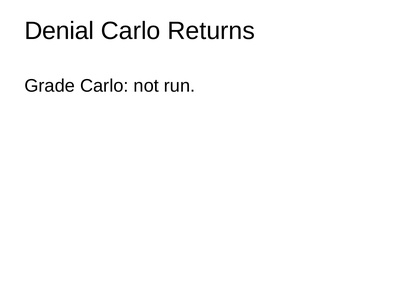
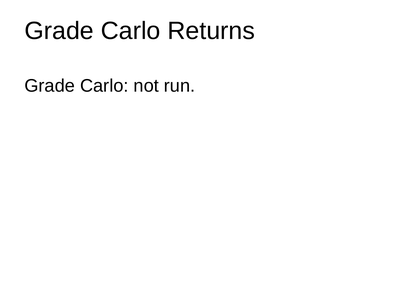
Denial at (59, 31): Denial -> Grade
